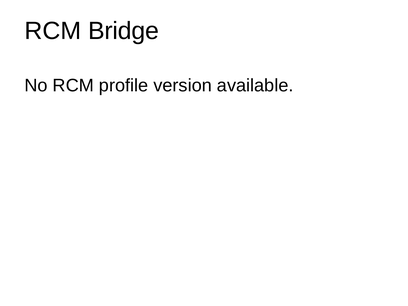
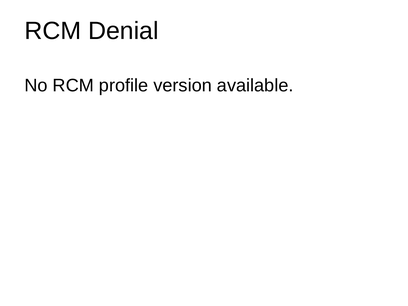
Bridge: Bridge -> Denial
